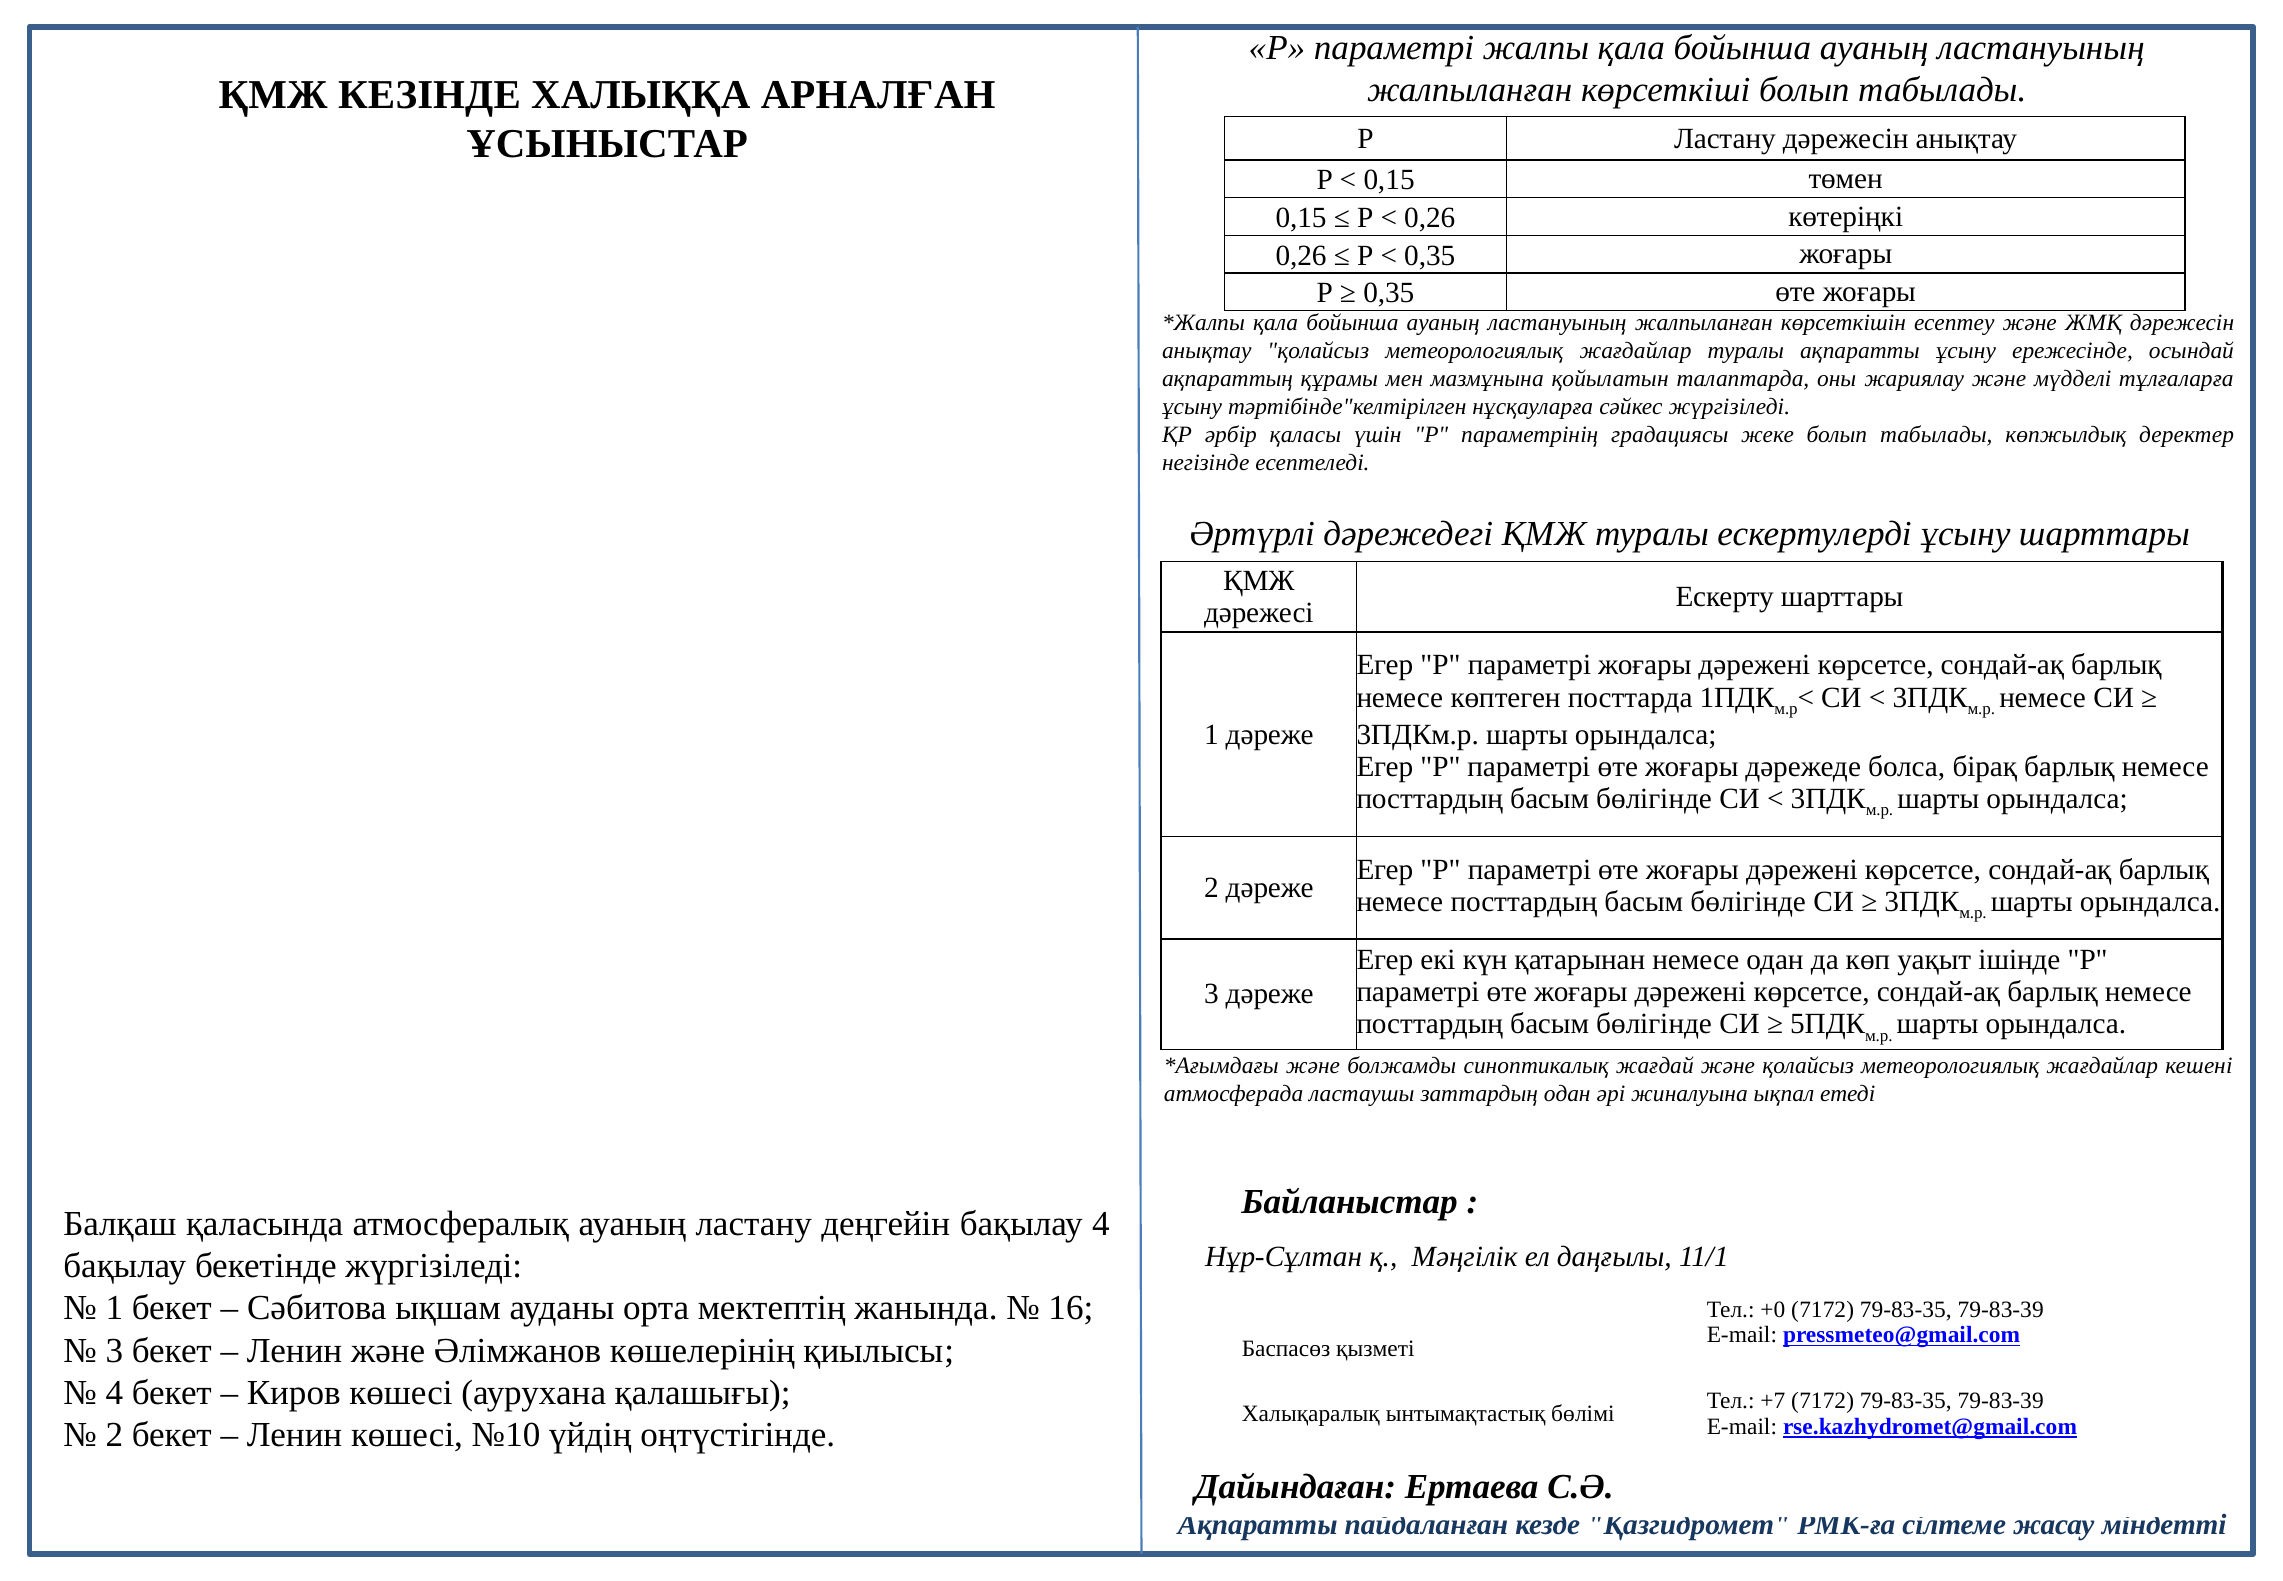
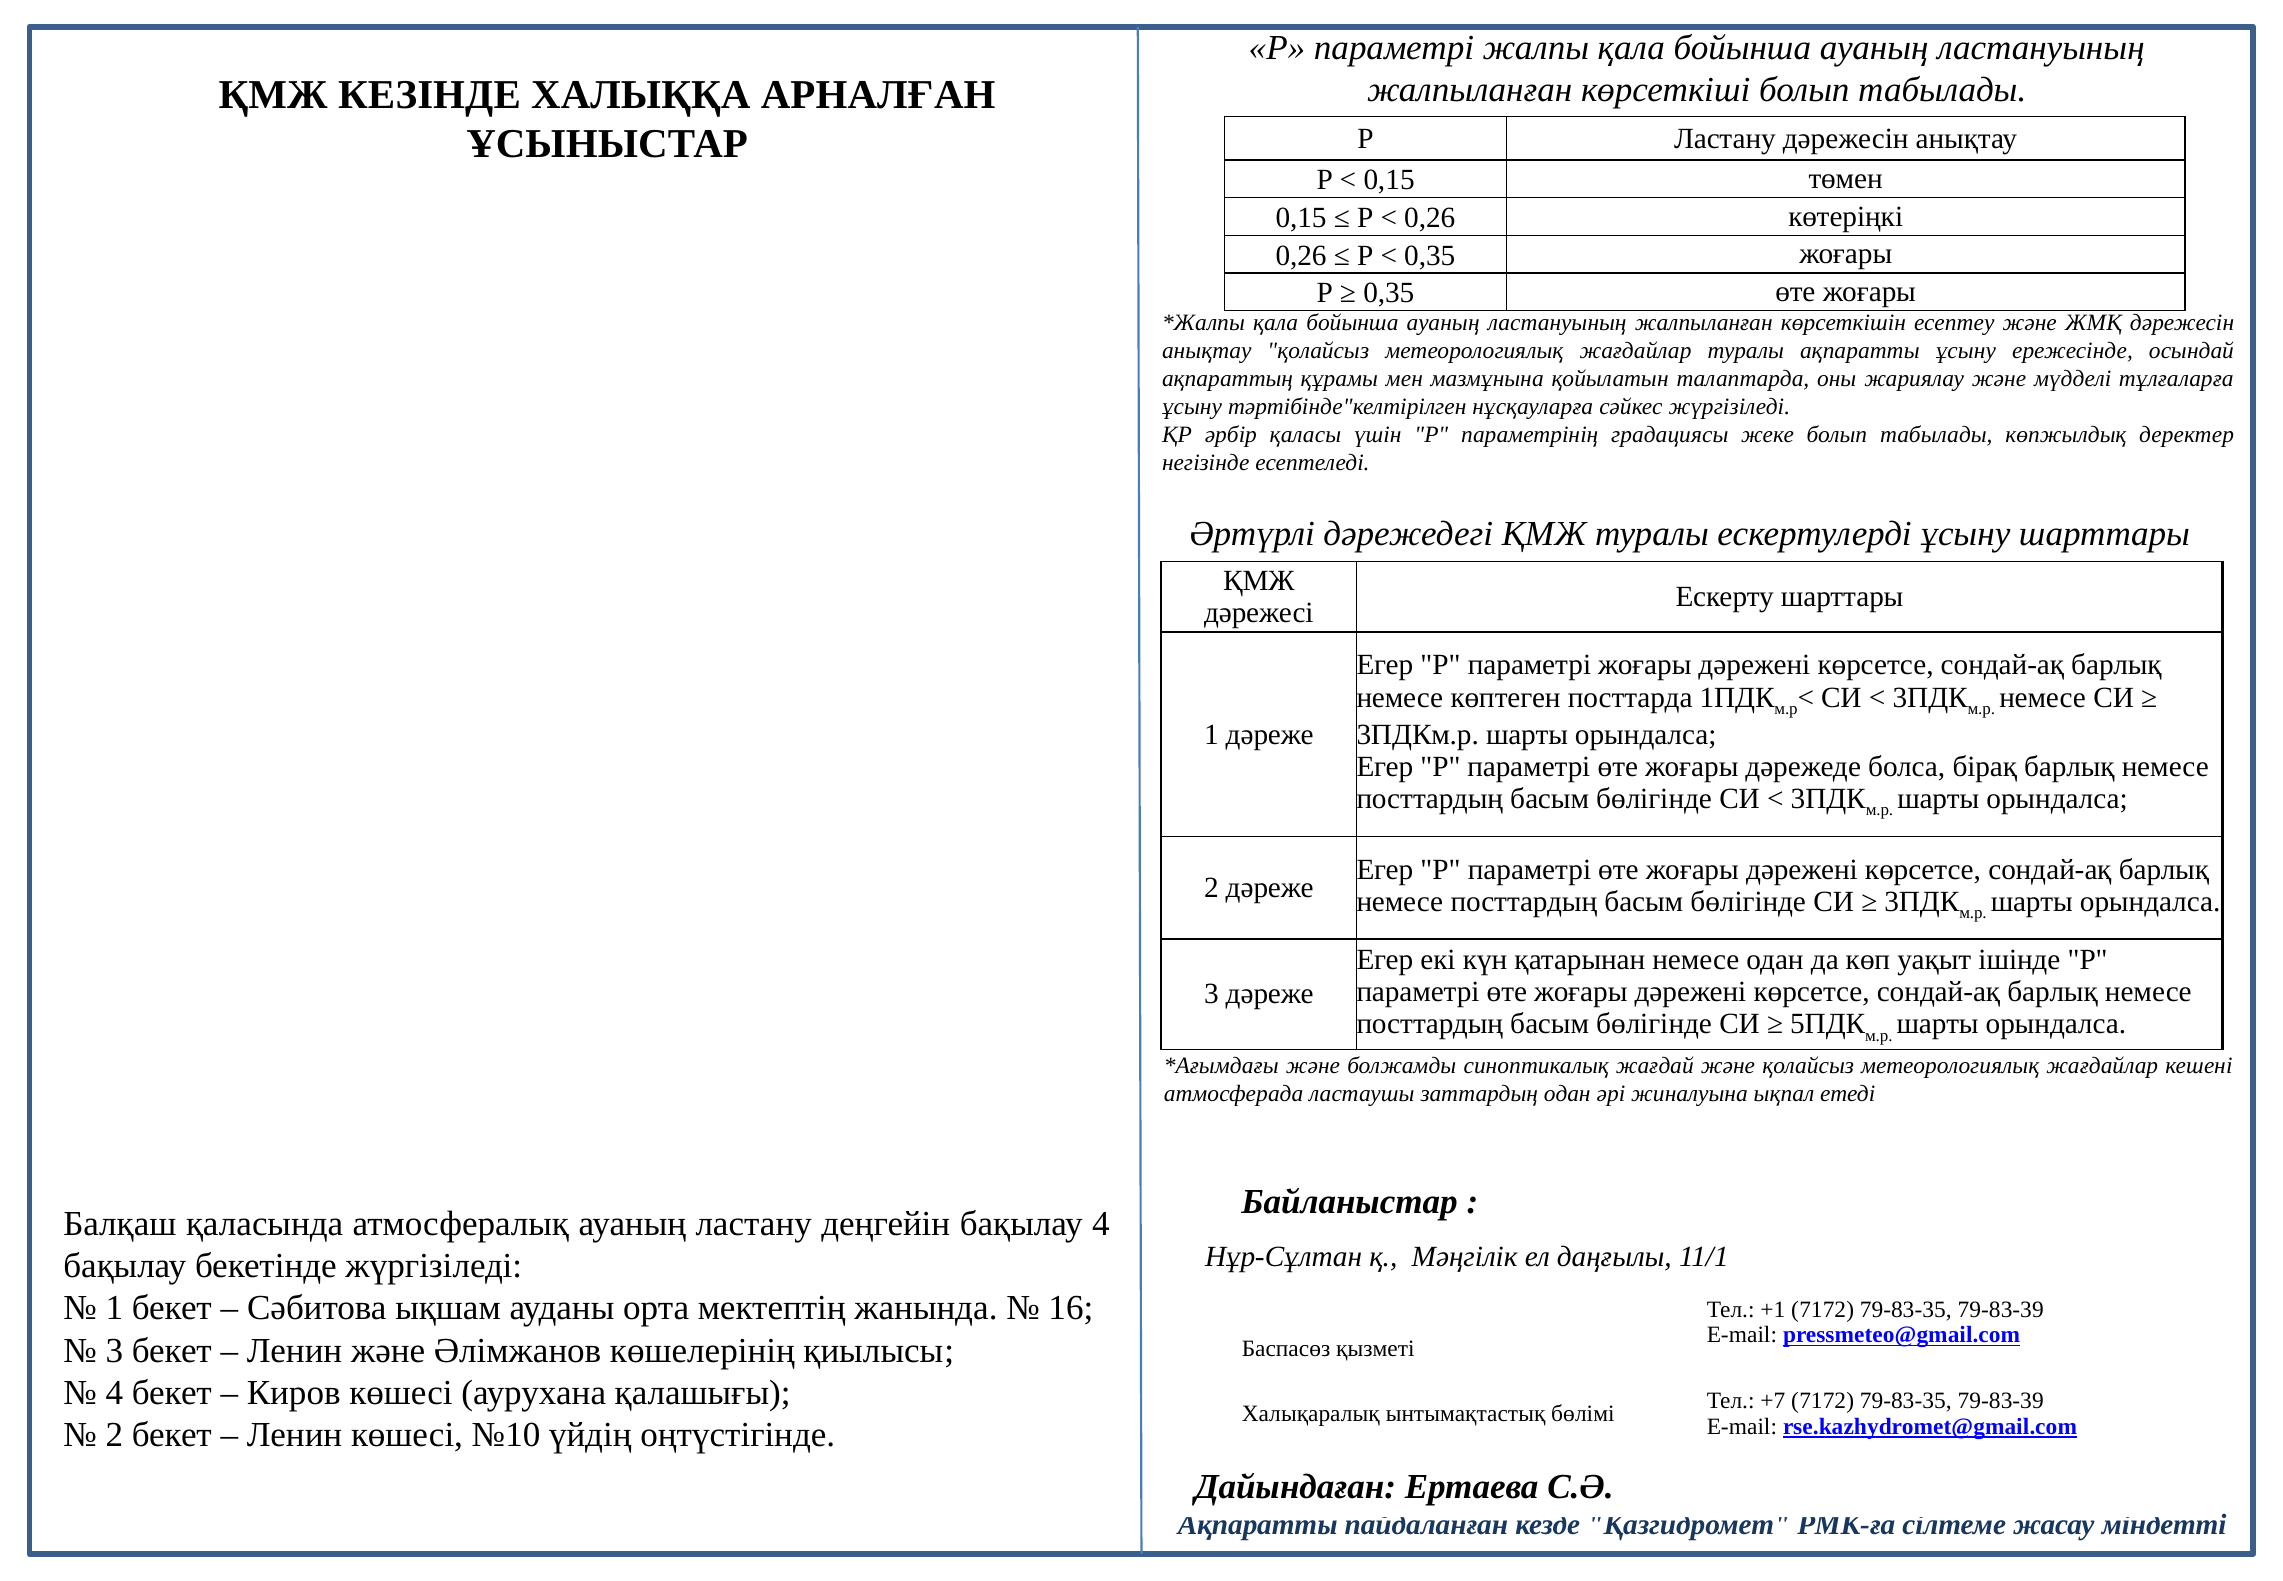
+0: +0 -> +1
